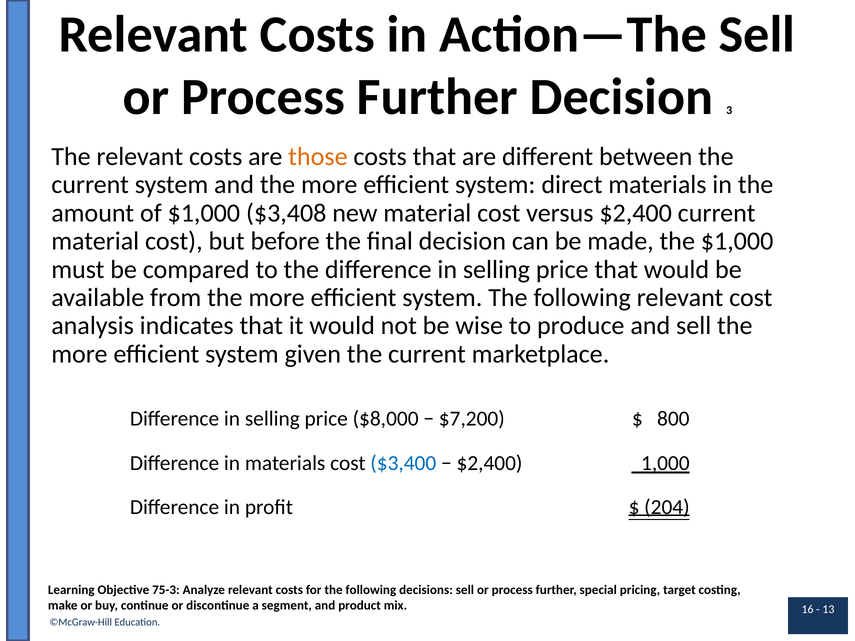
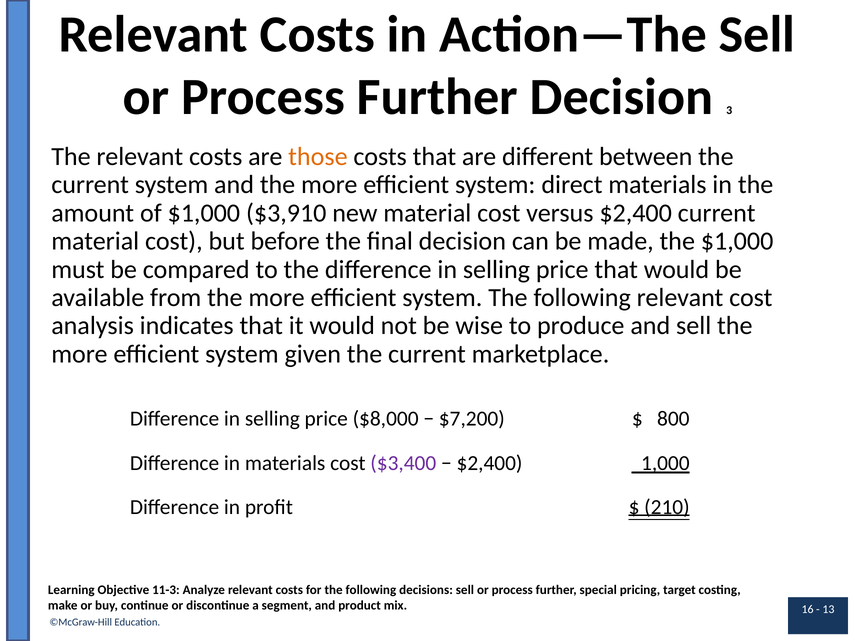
$3,408: $3,408 -> $3,910
$3,400 colour: blue -> purple
204: 204 -> 210
75-3: 75-3 -> 11-3
